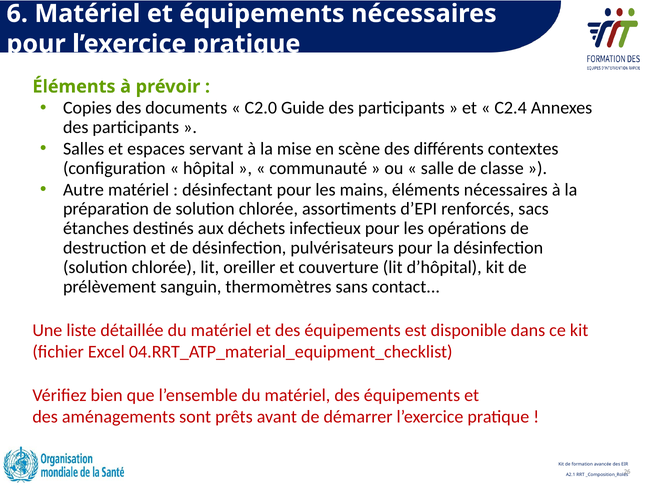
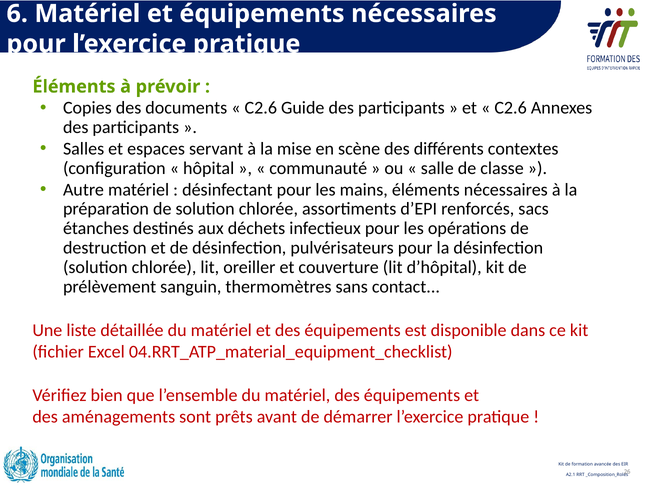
C2.0 at (261, 108): C2.0 -> C2.6
C2.4 at (511, 108): C2.4 -> C2.6
